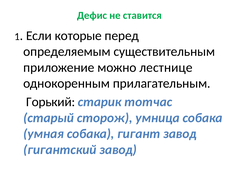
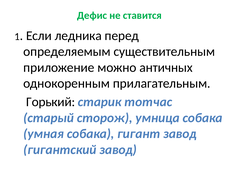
которые: которые -> ледника
лестнице: лестнице -> античных
